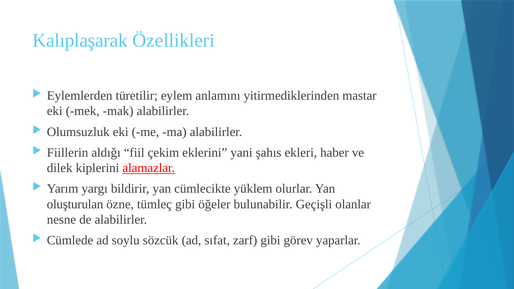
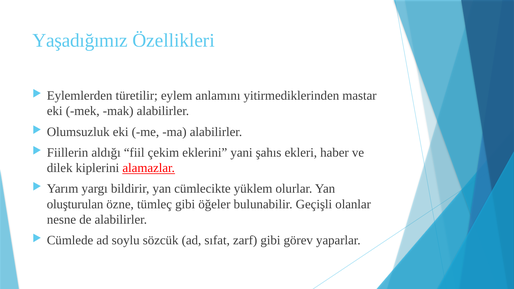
Kalıplaşarak: Kalıplaşarak -> Yaşadığımız
